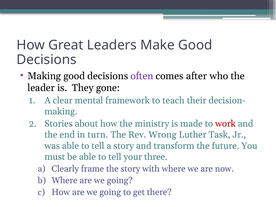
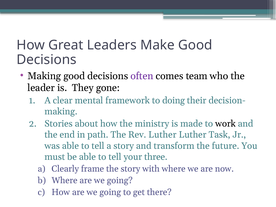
after: after -> team
teach: teach -> doing
work colour: red -> black
turn: turn -> path
Rev Wrong: Wrong -> Luther
